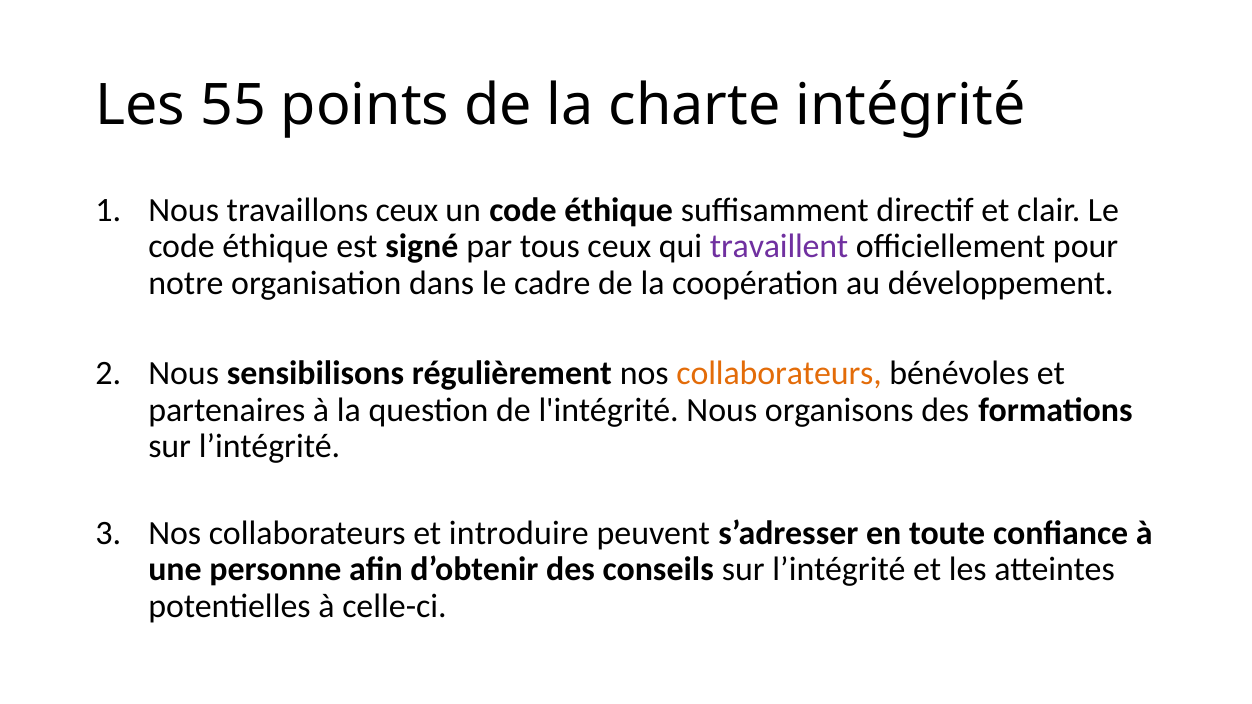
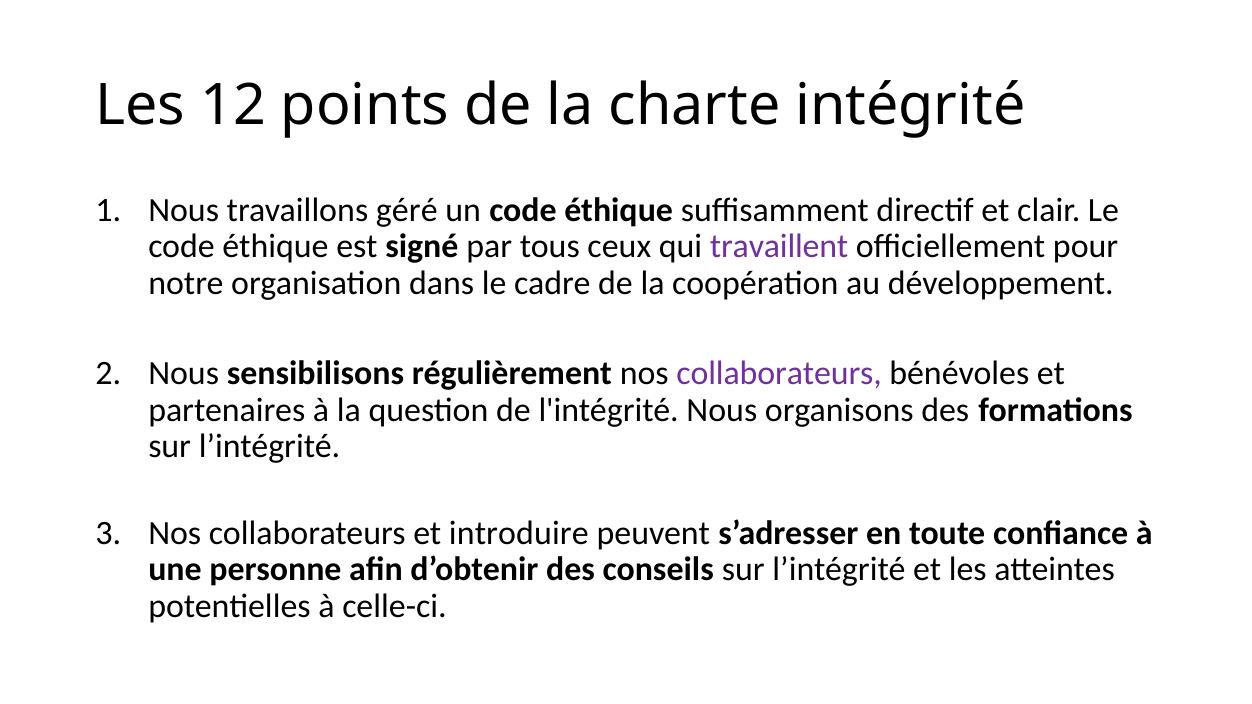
55: 55 -> 12
travaillons ceux: ceux -> géré
collaborateurs at (779, 374) colour: orange -> purple
